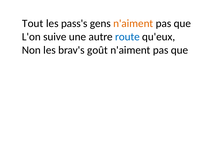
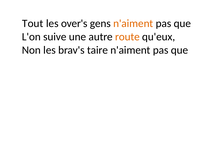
pass's: pass's -> over's
route colour: blue -> orange
goût: goût -> taire
